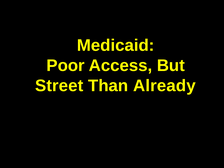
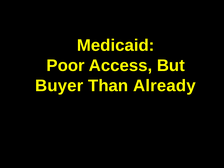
Street: Street -> Buyer
